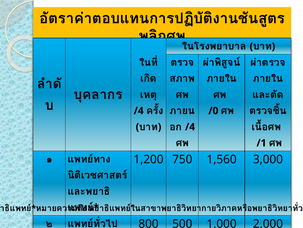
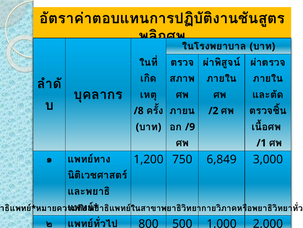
/4 at (139, 110): /4 -> /8
/0: /0 -> /2
/4 at (190, 127): /4 -> /9
1,560: 1,560 -> 6,849
